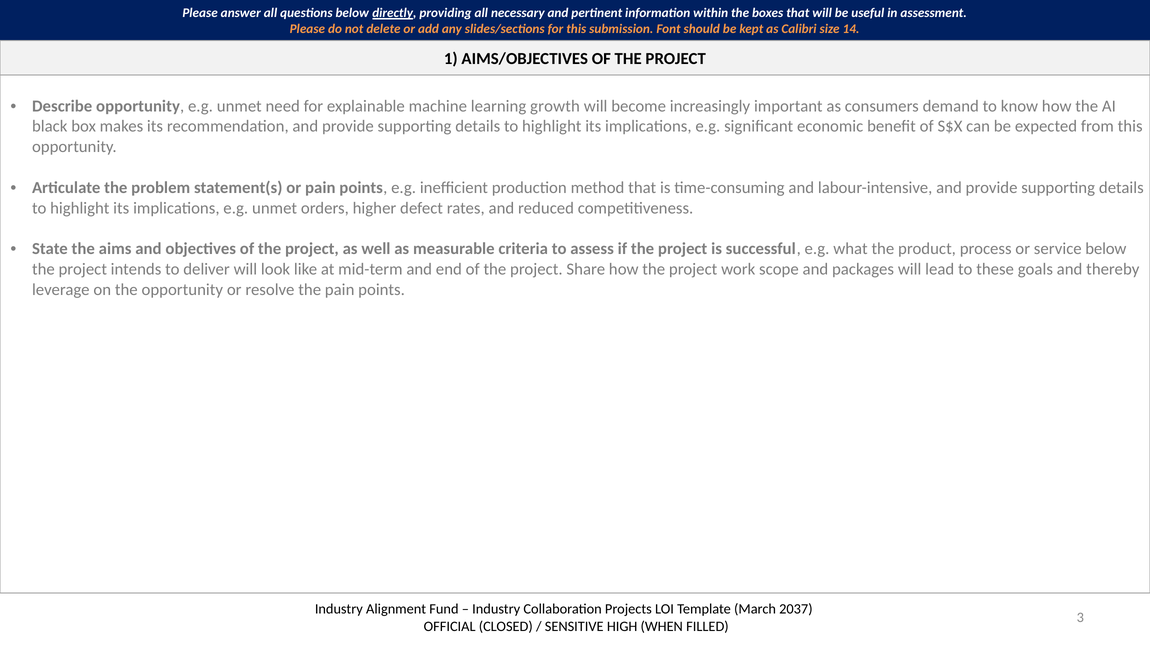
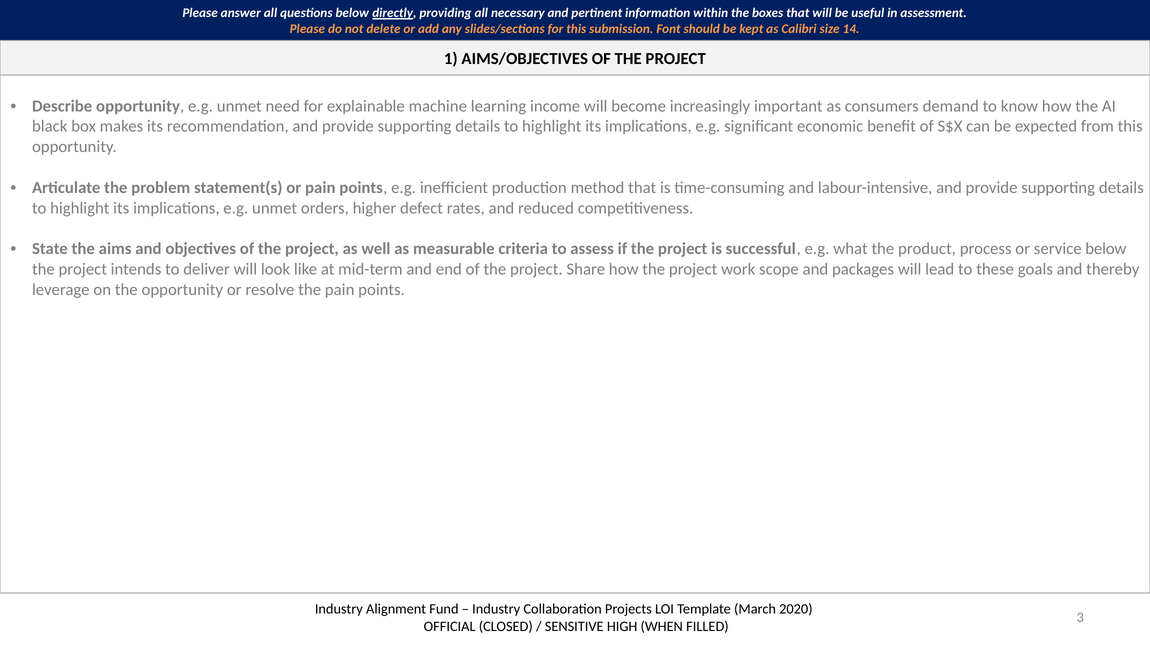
growth: growth -> income
2037: 2037 -> 2020
